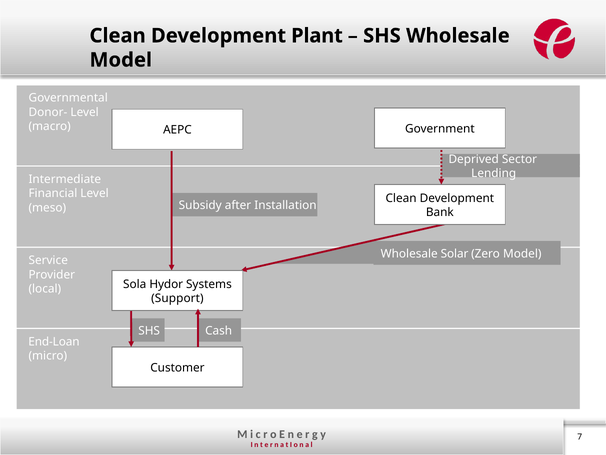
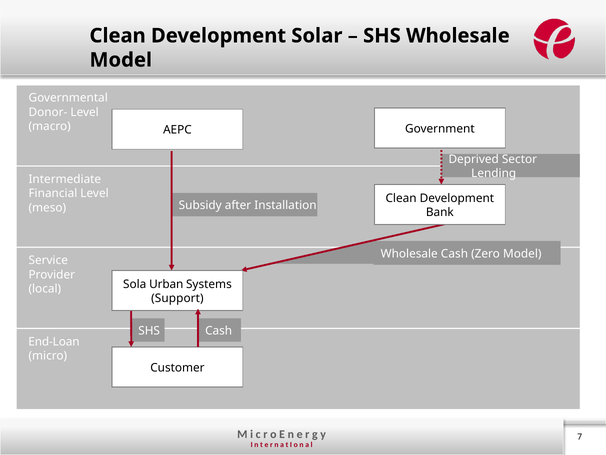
Plant: Plant -> Solar
Wholesale Solar: Solar -> Cash
Hydor: Hydor -> Urban
